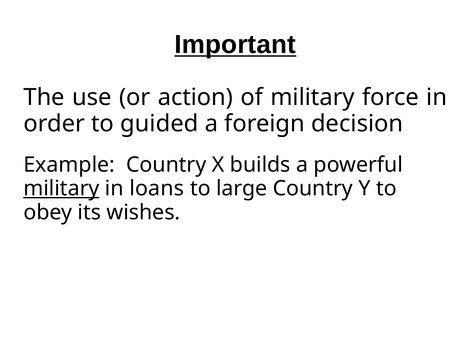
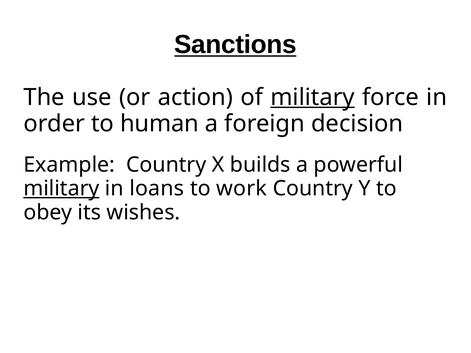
Important: Important -> Sanctions
military at (313, 97) underline: none -> present
guided: guided -> human
large: large -> work
